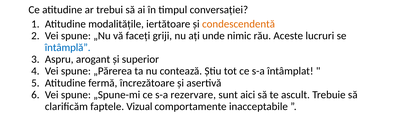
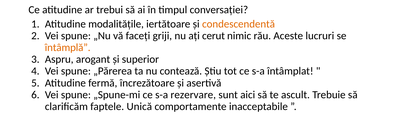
unde: unde -> cerut
întâmplă colour: blue -> orange
Vizual: Vizual -> Unică
